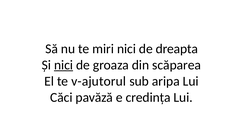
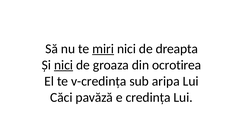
miri underline: none -> present
scăparea: scăparea -> ocrotirea
v-ajutorul: v-ajutorul -> v-credința
